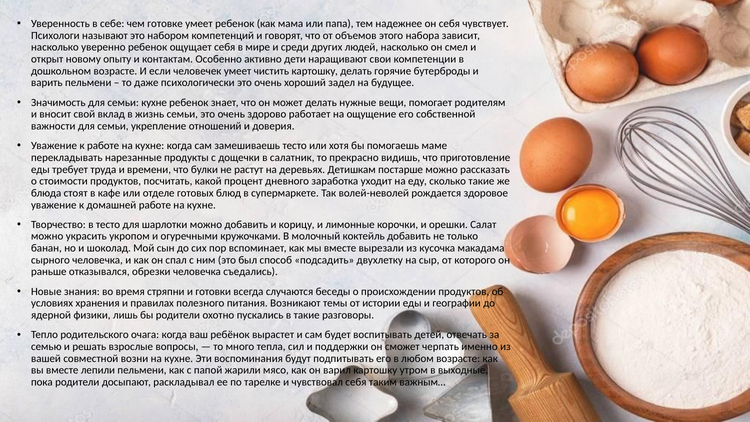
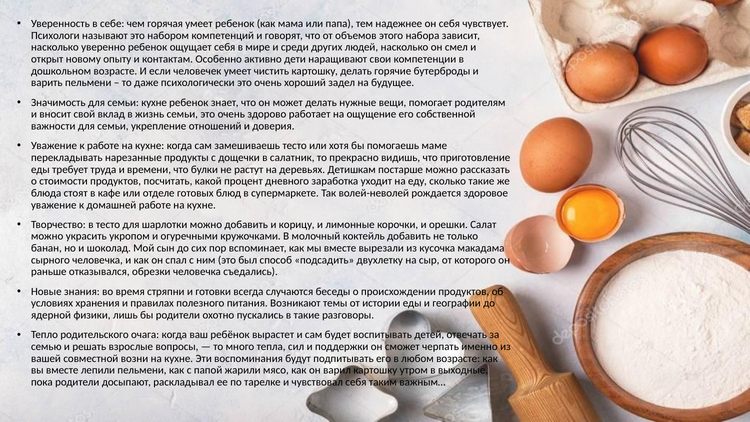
готовке: готовке -> горячая
